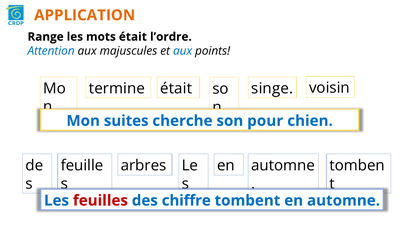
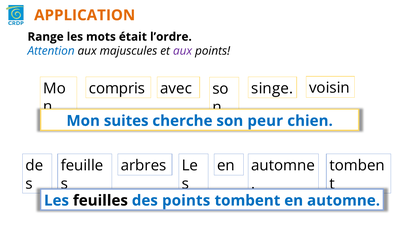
aux at (183, 51) colour: blue -> purple
termine: termine -> compris
était at (176, 88): était -> avec
pour: pour -> peur
feuilles colour: red -> black
des chiffre: chiffre -> points
